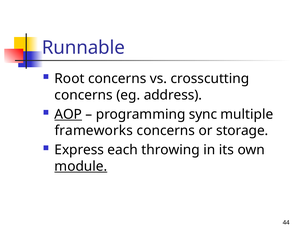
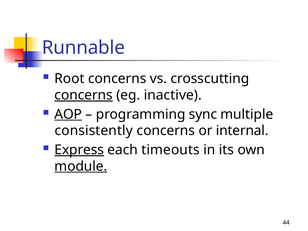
concerns at (84, 95) underline: none -> present
address: address -> inactive
frameworks: frameworks -> consistently
storage: storage -> internal
Express underline: none -> present
throwing: throwing -> timeouts
